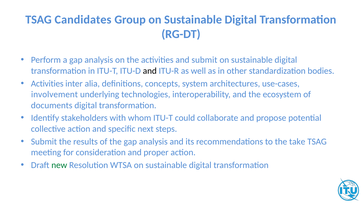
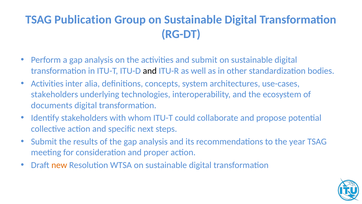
Candidates: Candidates -> Publication
involvement at (54, 94): involvement -> stakeholders
take: take -> year
new colour: green -> orange
